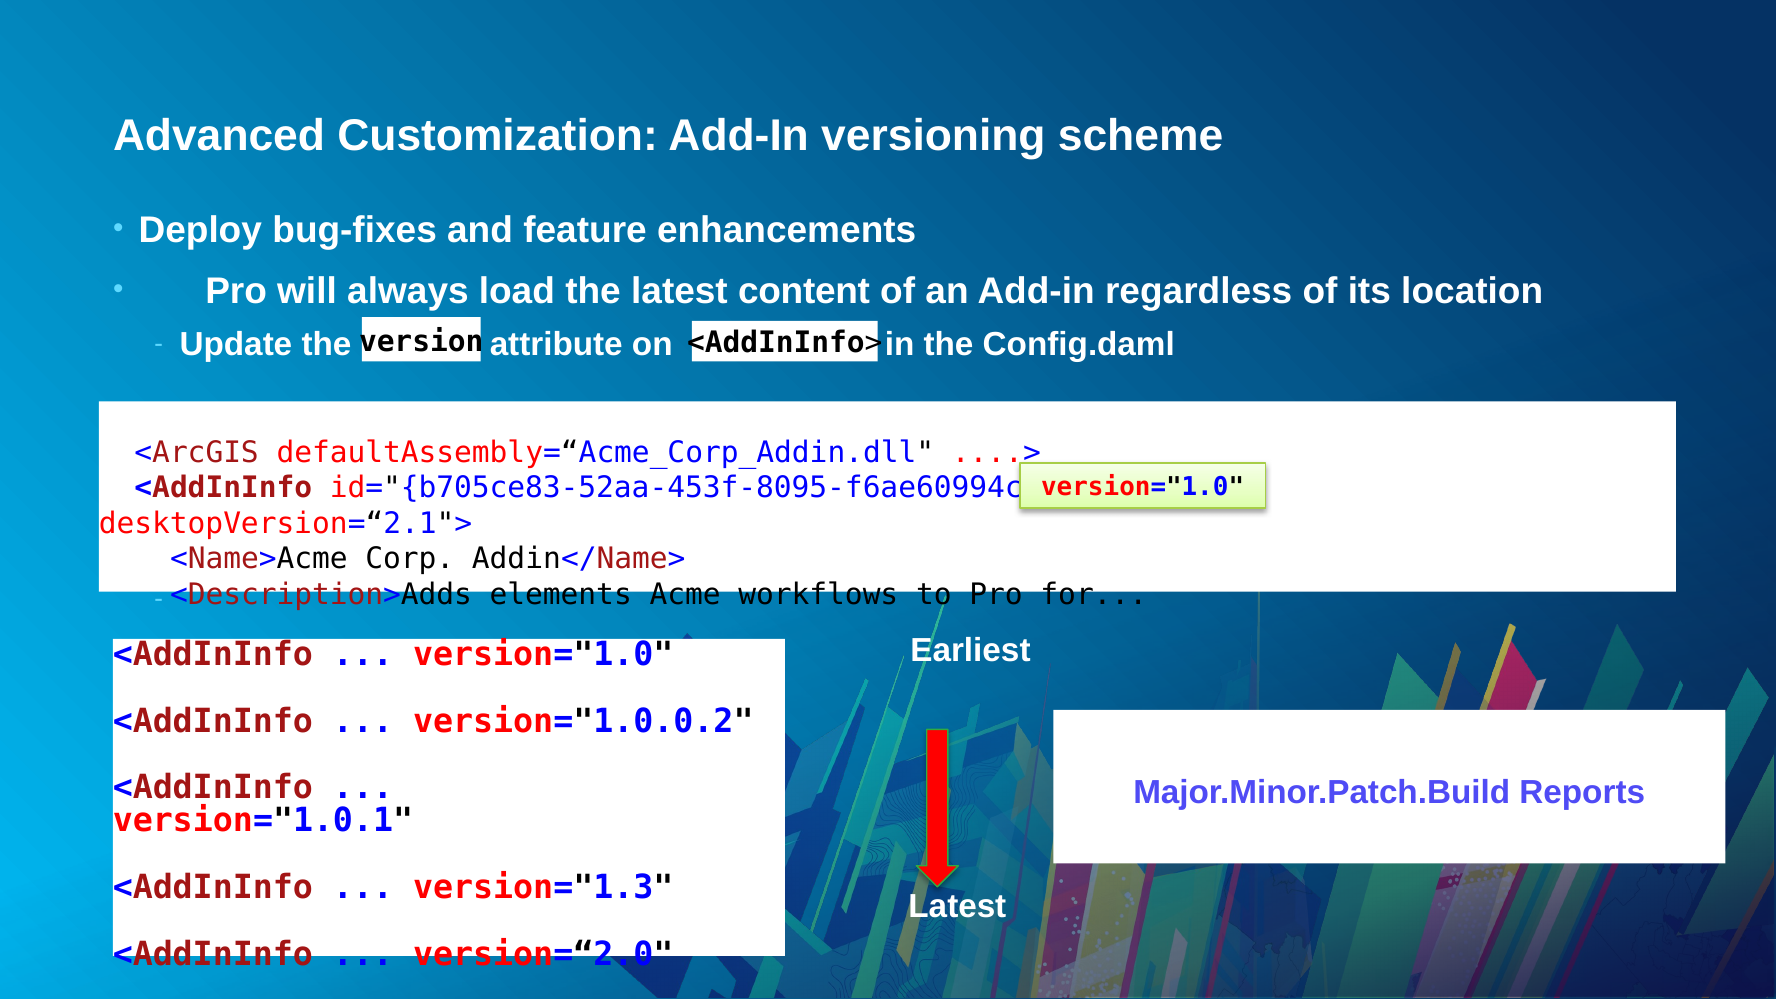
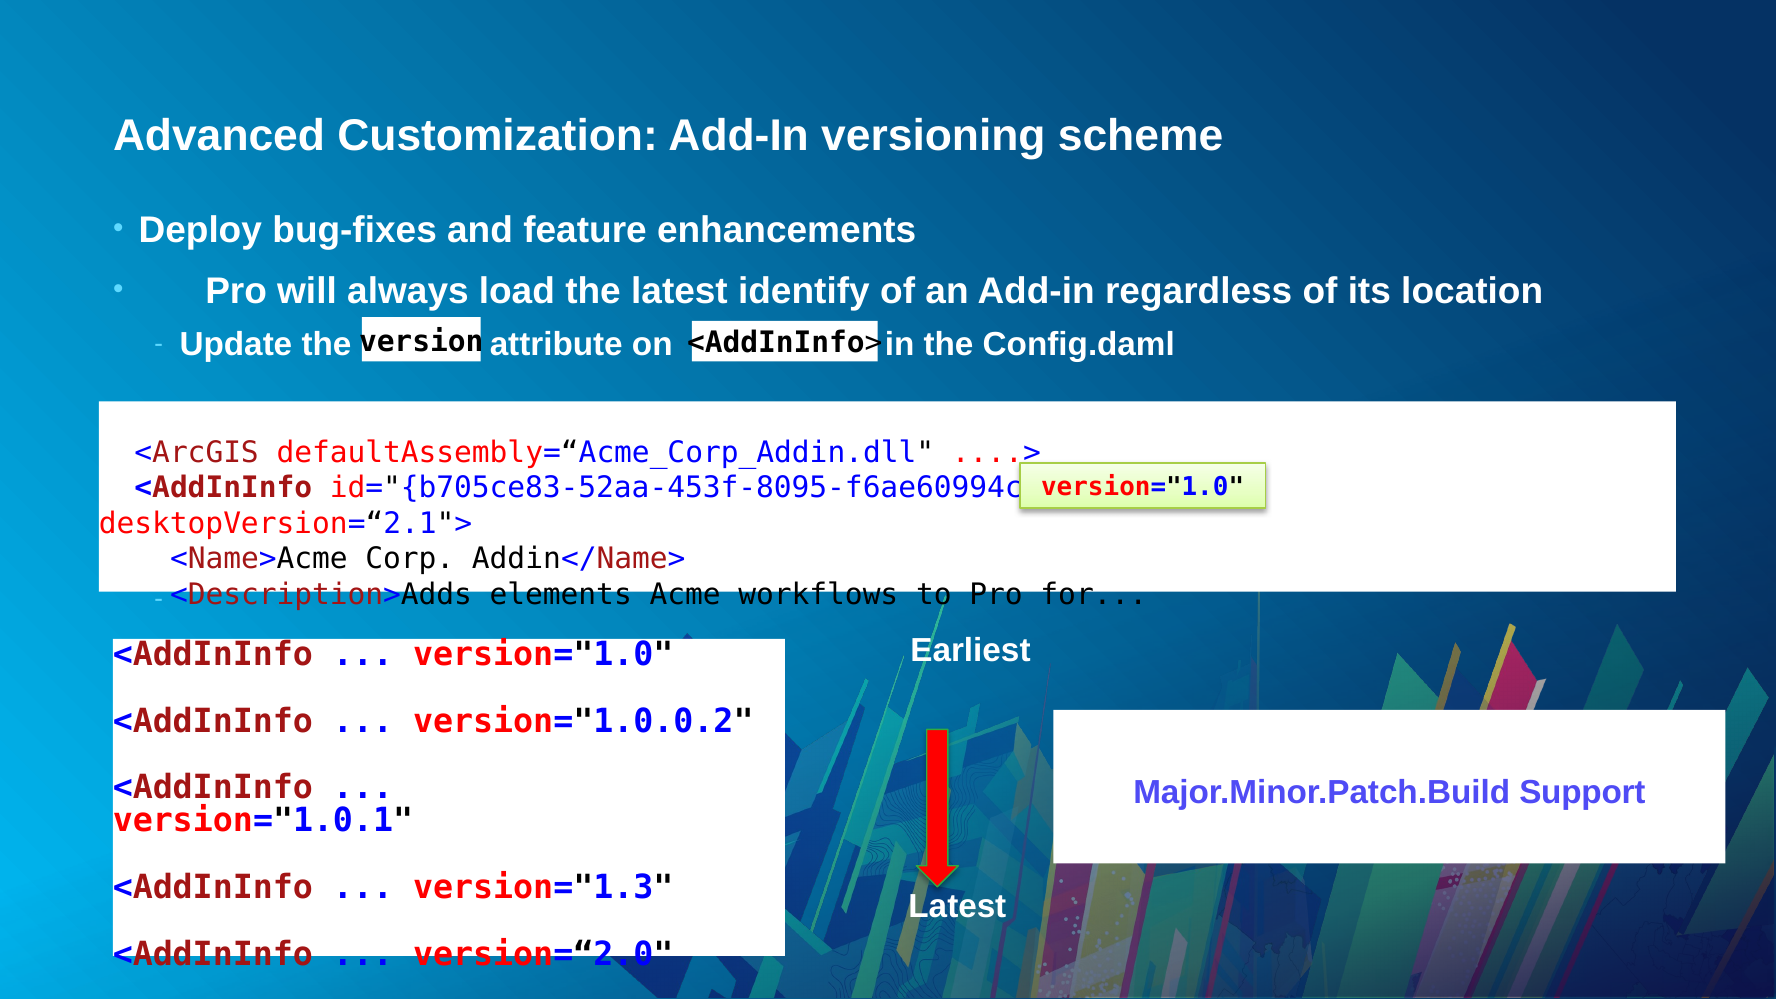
content: content -> identify
Reports: Reports -> Support
